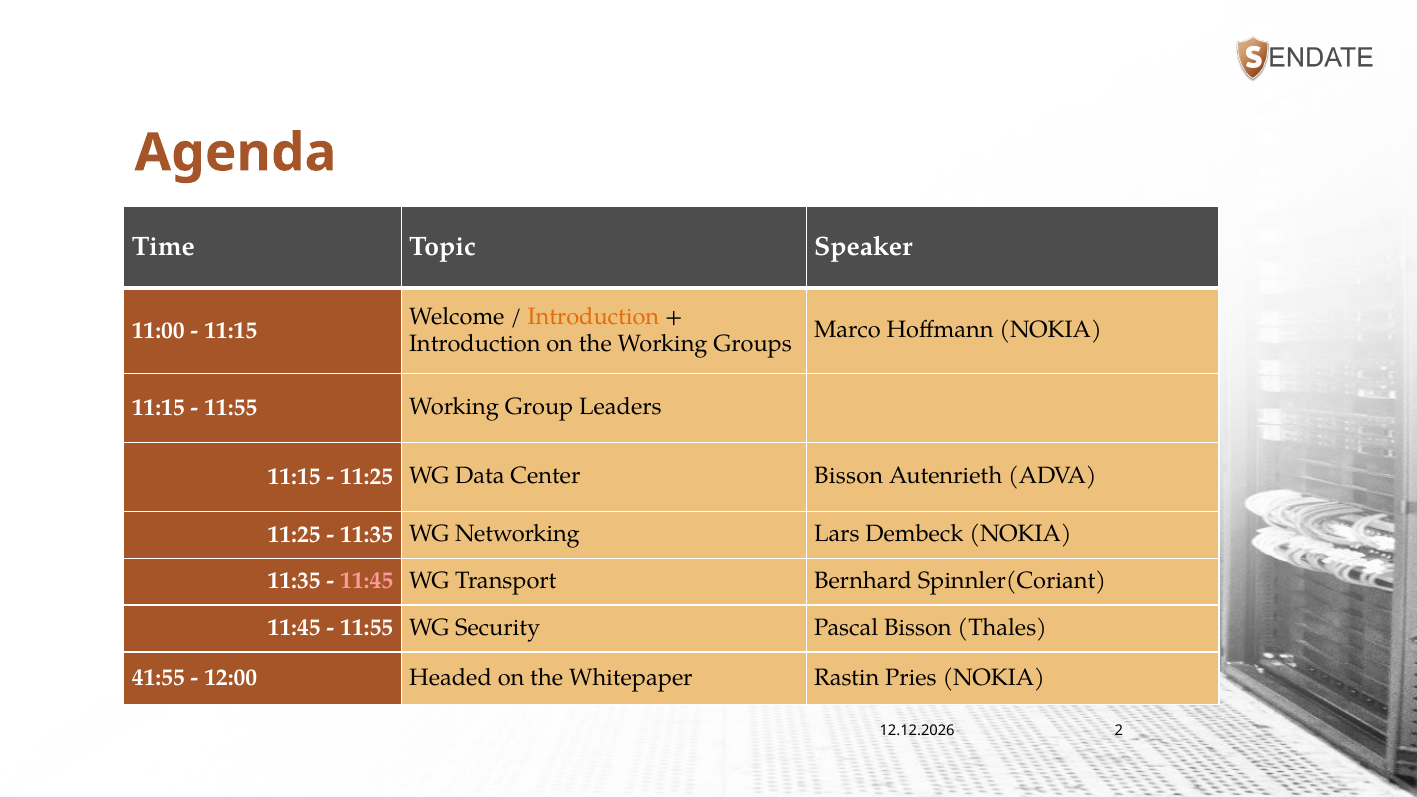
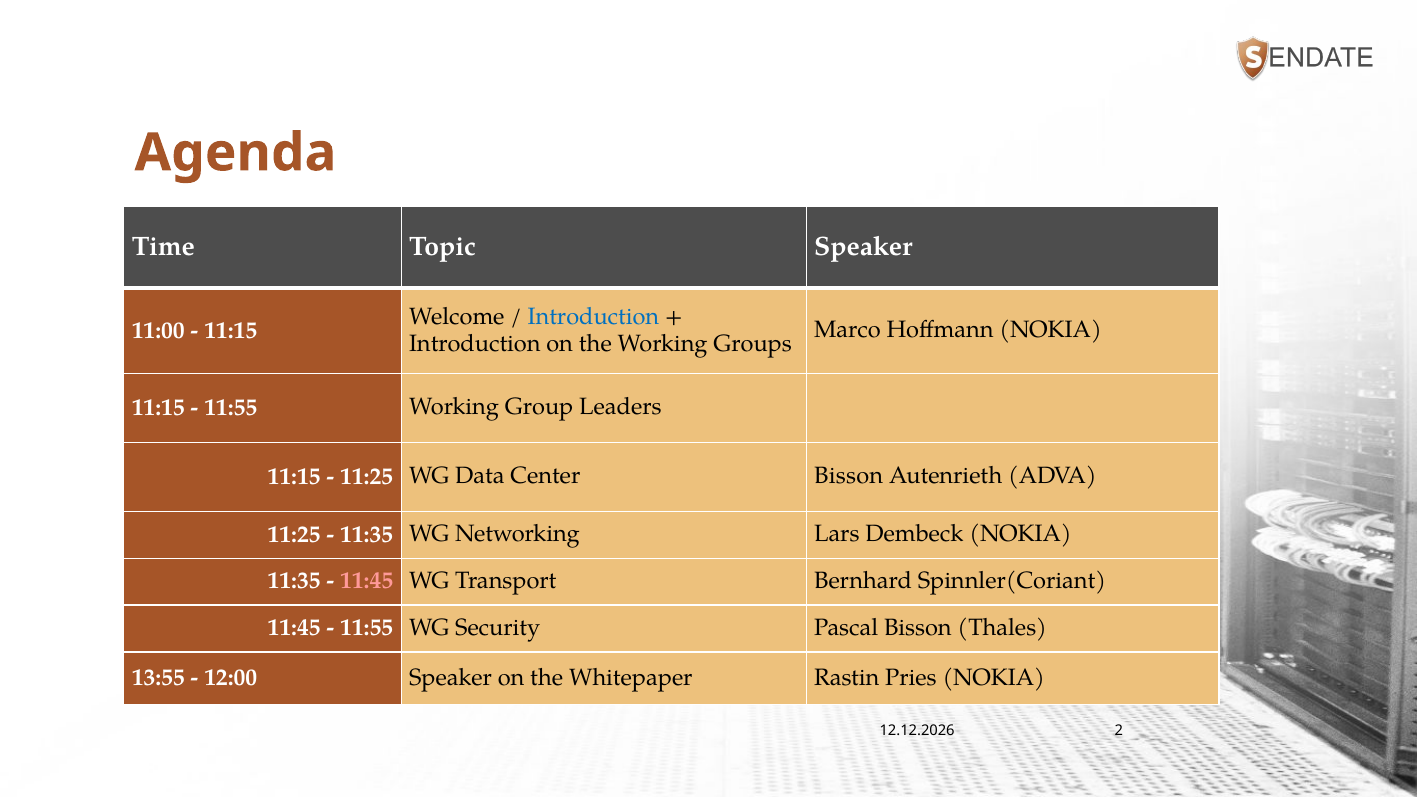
Introduction at (593, 317) colour: orange -> blue
41:55: 41:55 -> 13:55
12:00 Headed: Headed -> Speaker
